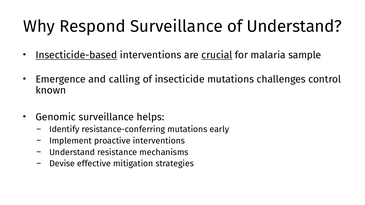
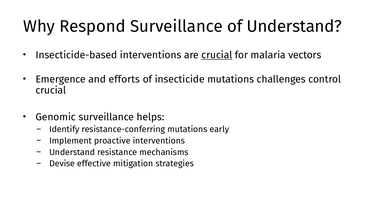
Insecticide-based underline: present -> none
sample: sample -> vectors
calling: calling -> efforts
known at (51, 90): known -> crucial
